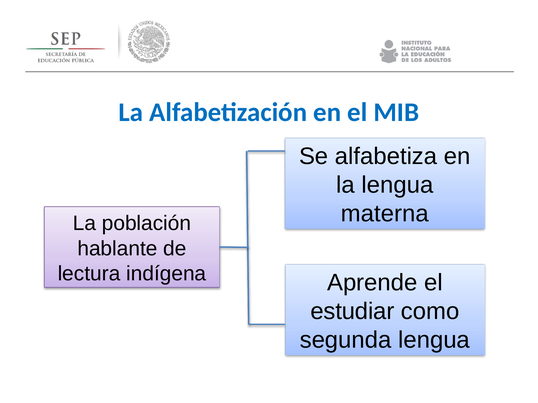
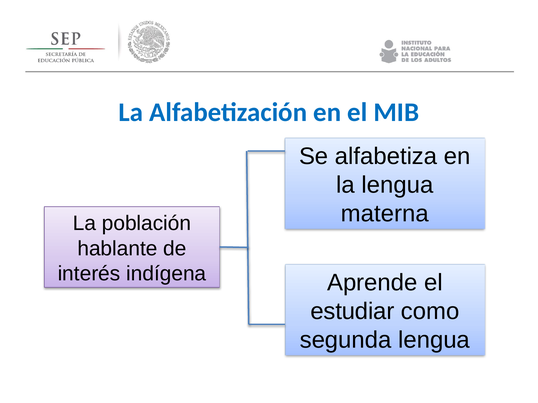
lectura: lectura -> interés
